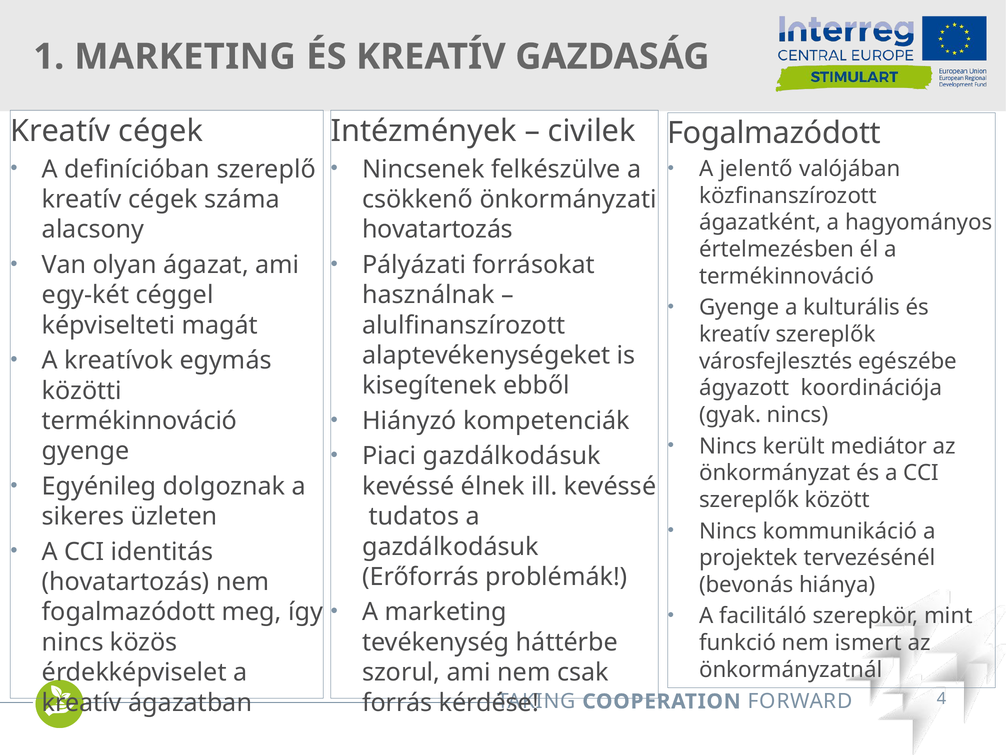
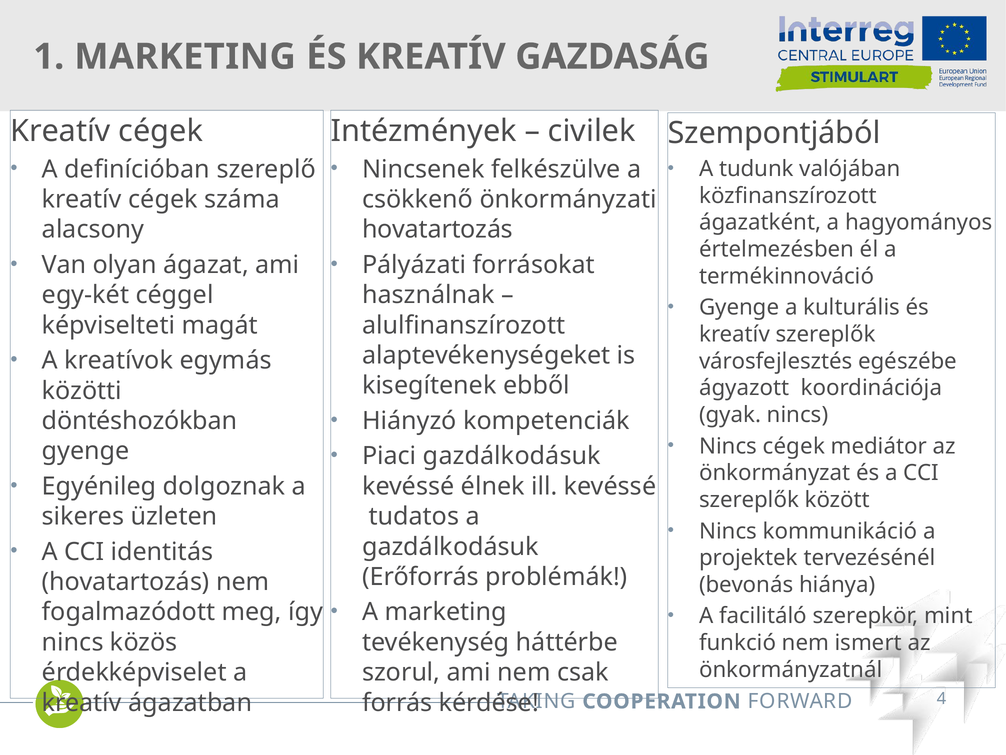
Fogalmazódott at (774, 133): Fogalmazódott -> Szempontjából
jelentő: jelentő -> tudunk
termékinnováció at (139, 421): termékinnováció -> döntéshozókban
Nincs került: került -> cégek
